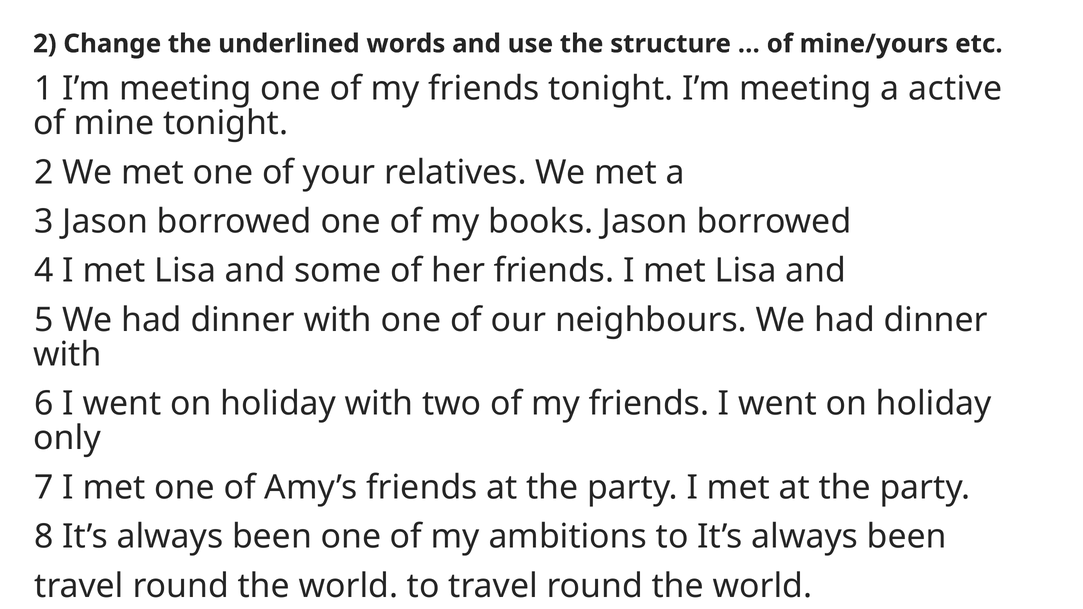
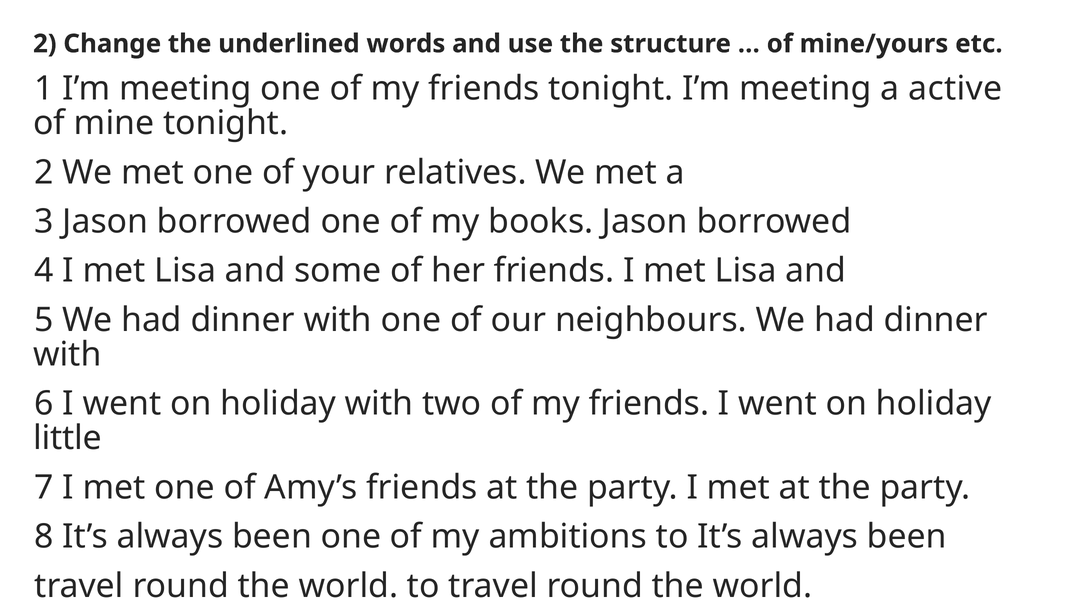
only: only -> little
